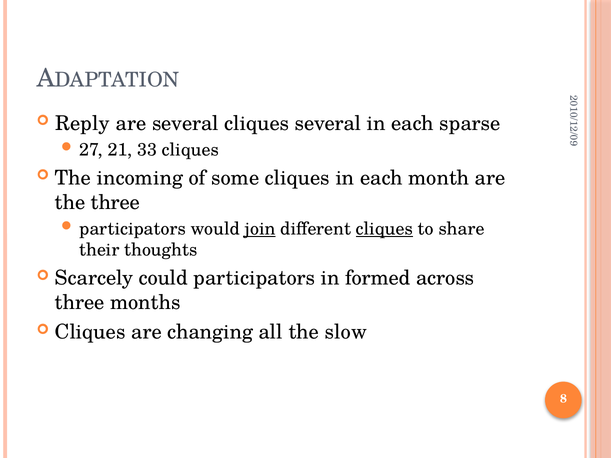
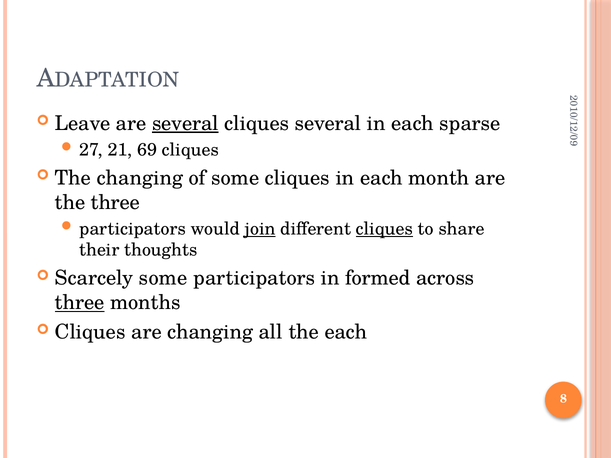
Reply: Reply -> Leave
several at (185, 124) underline: none -> present
33: 33 -> 69
The incoming: incoming -> changing
Scarcely could: could -> some
three at (80, 303) underline: none -> present
the slow: slow -> each
